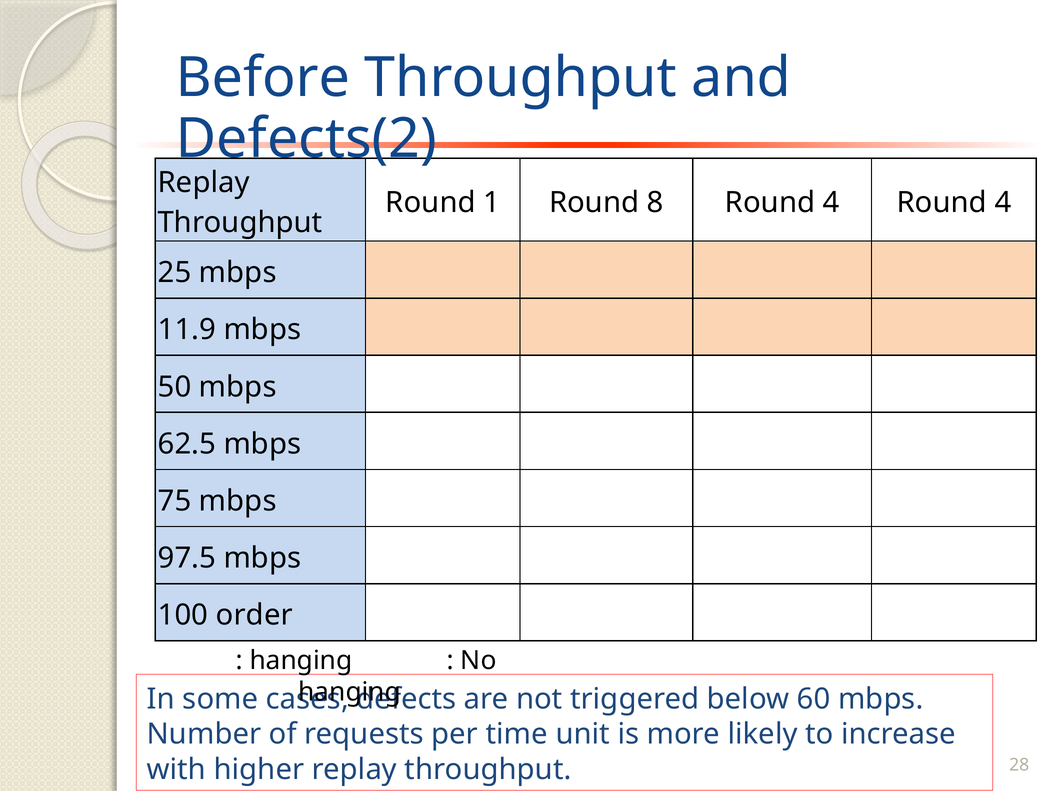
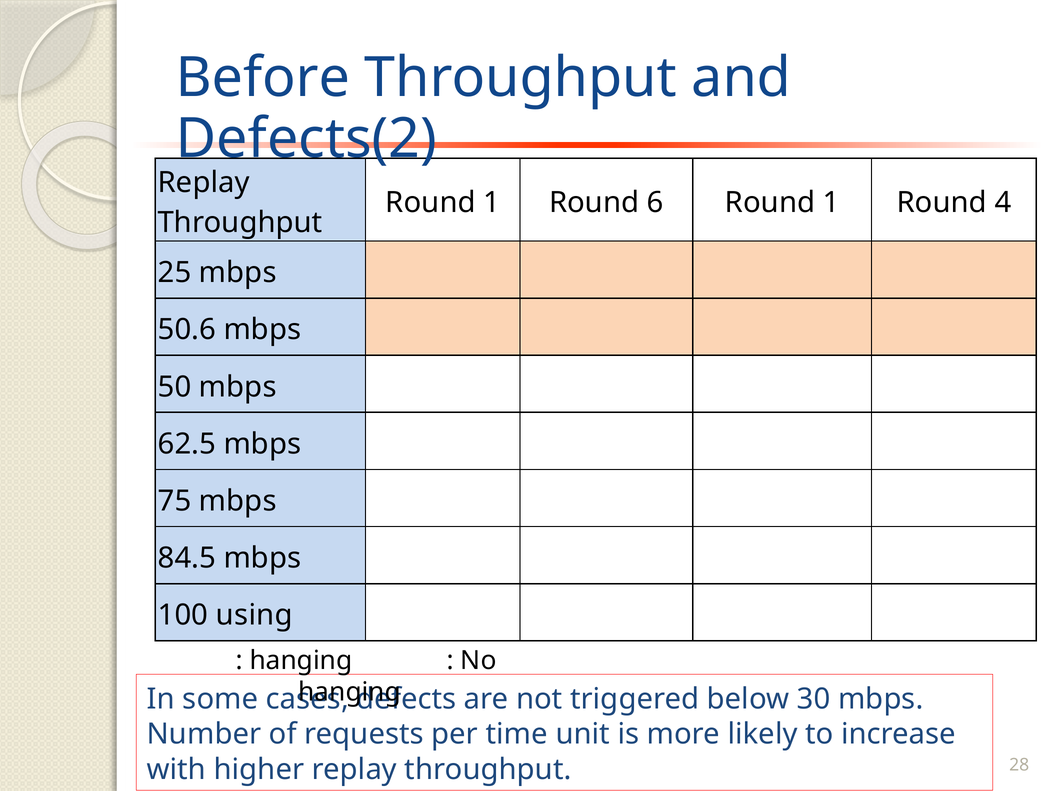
8: 8 -> 6
4 at (831, 203): 4 -> 1
11.9: 11.9 -> 50.6
97.5: 97.5 -> 84.5
order: order -> using
60: 60 -> 30
